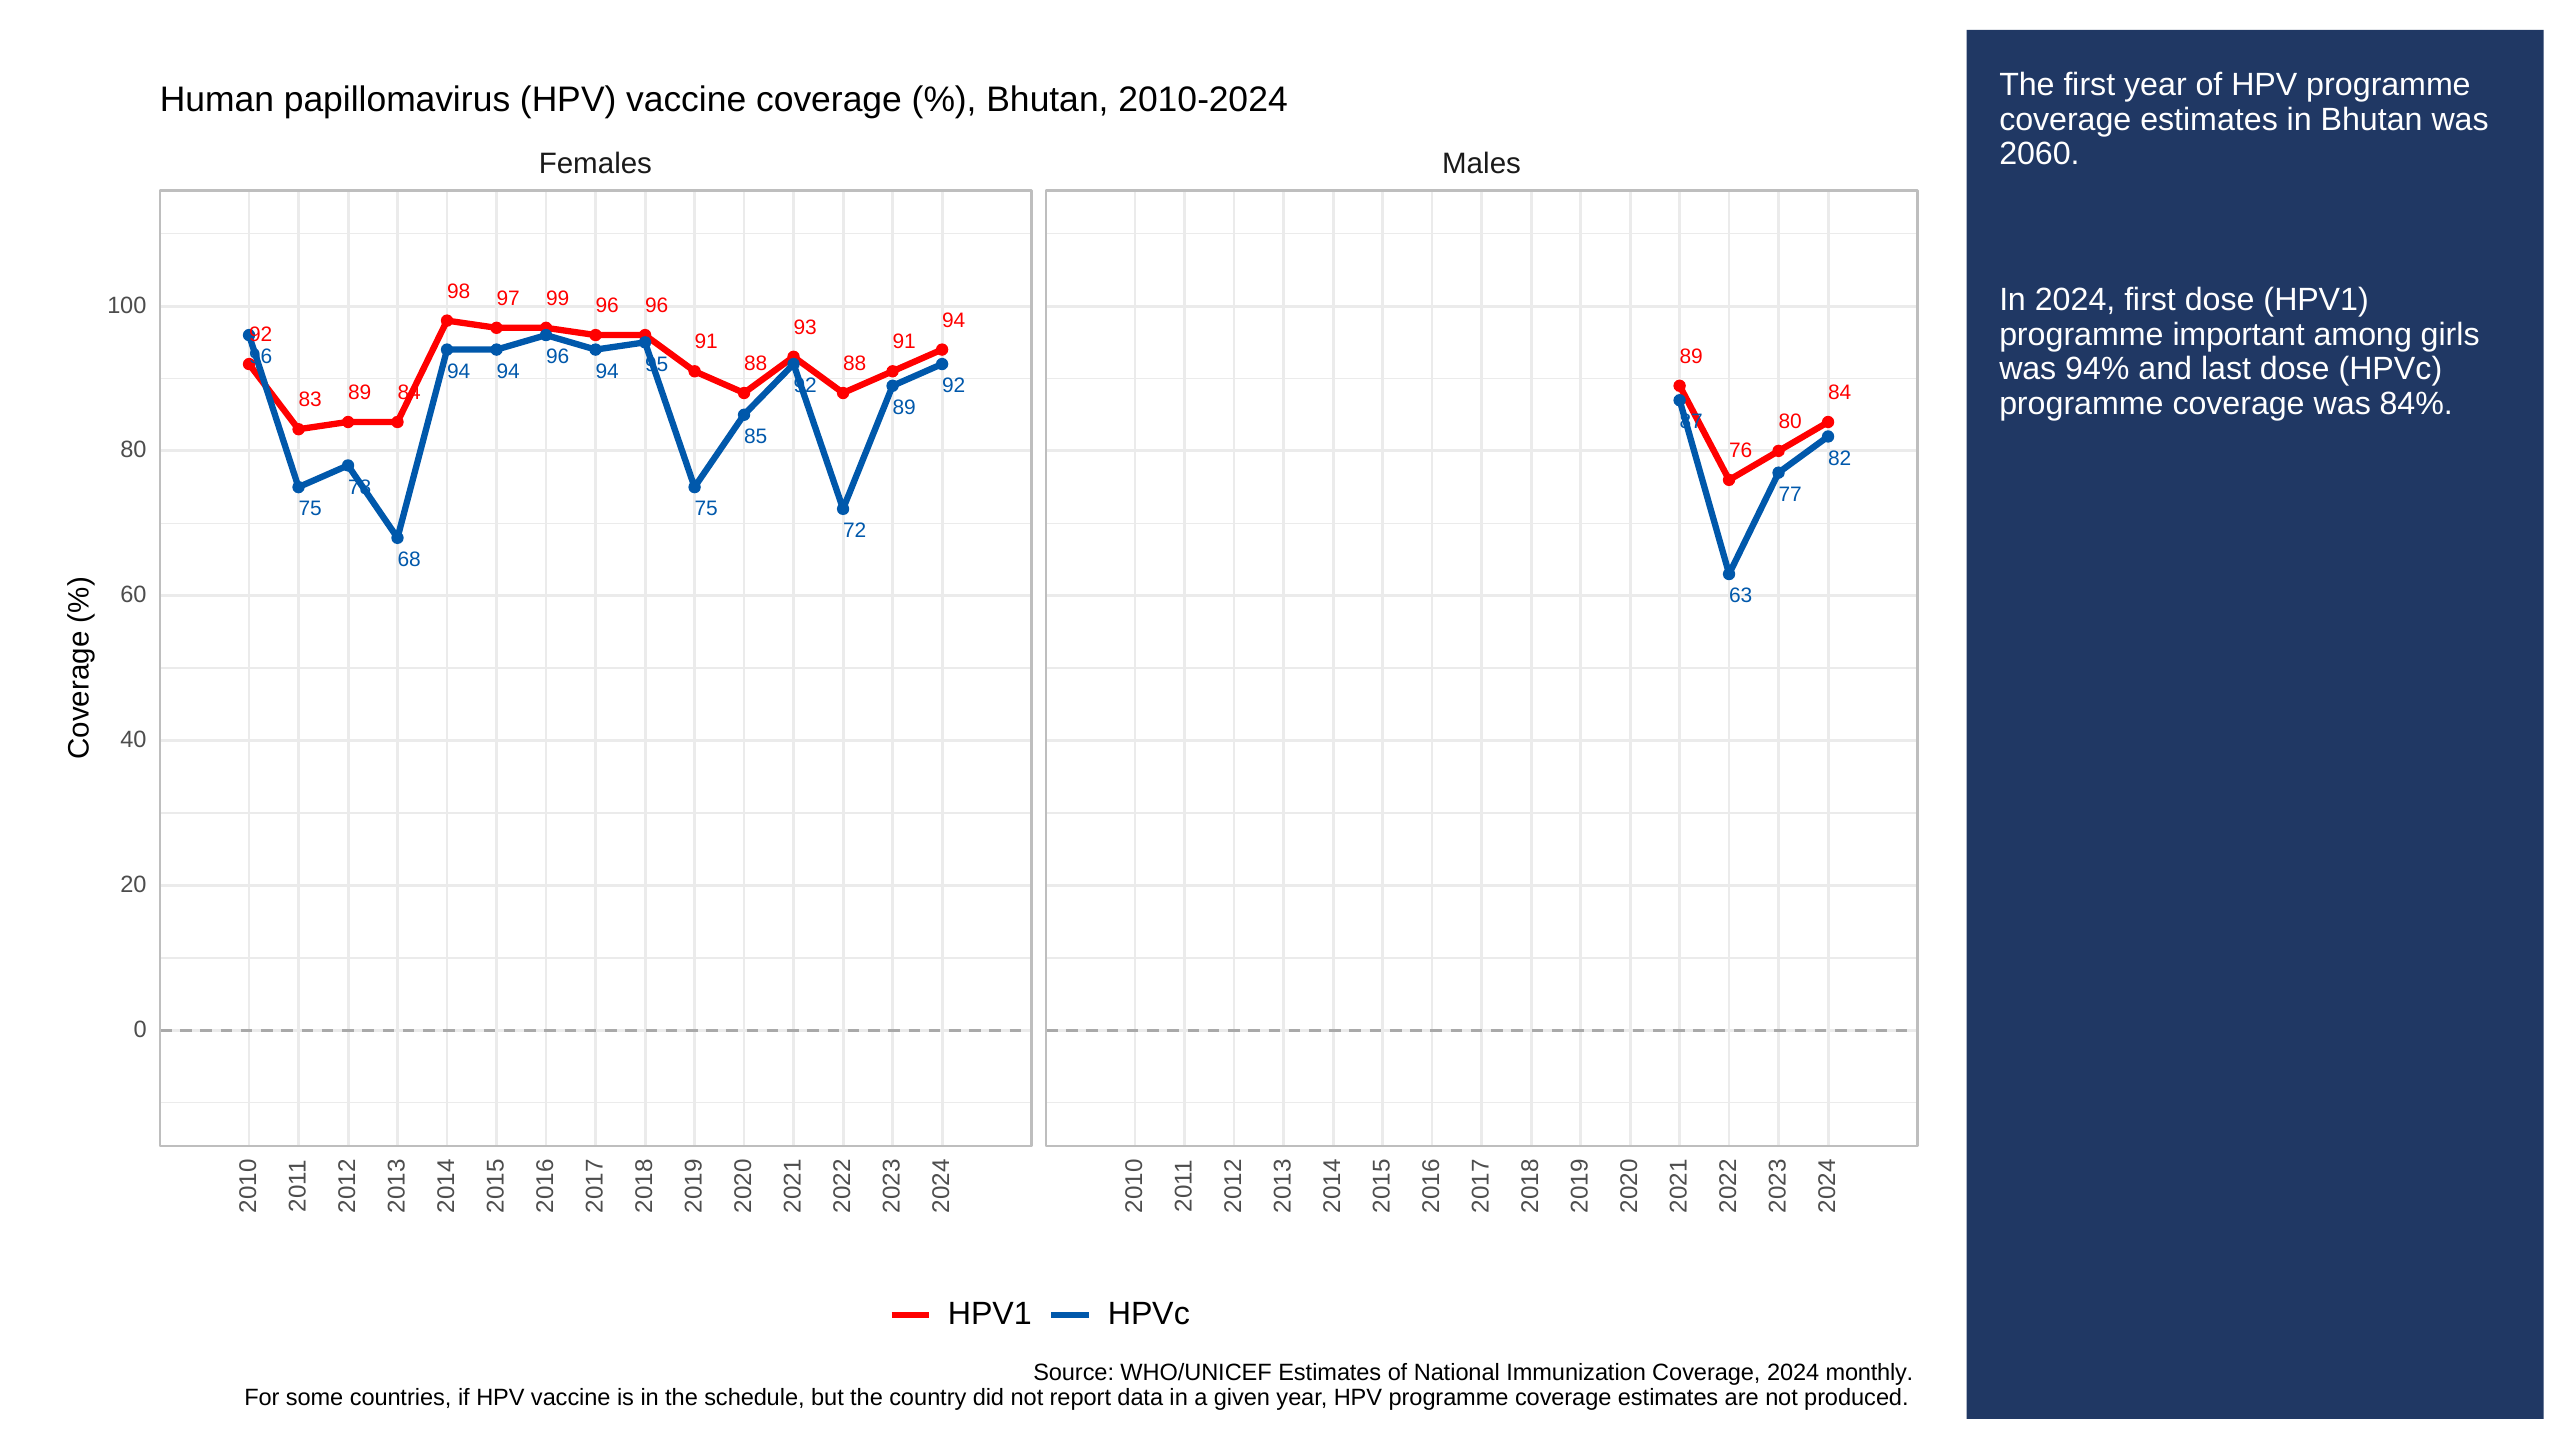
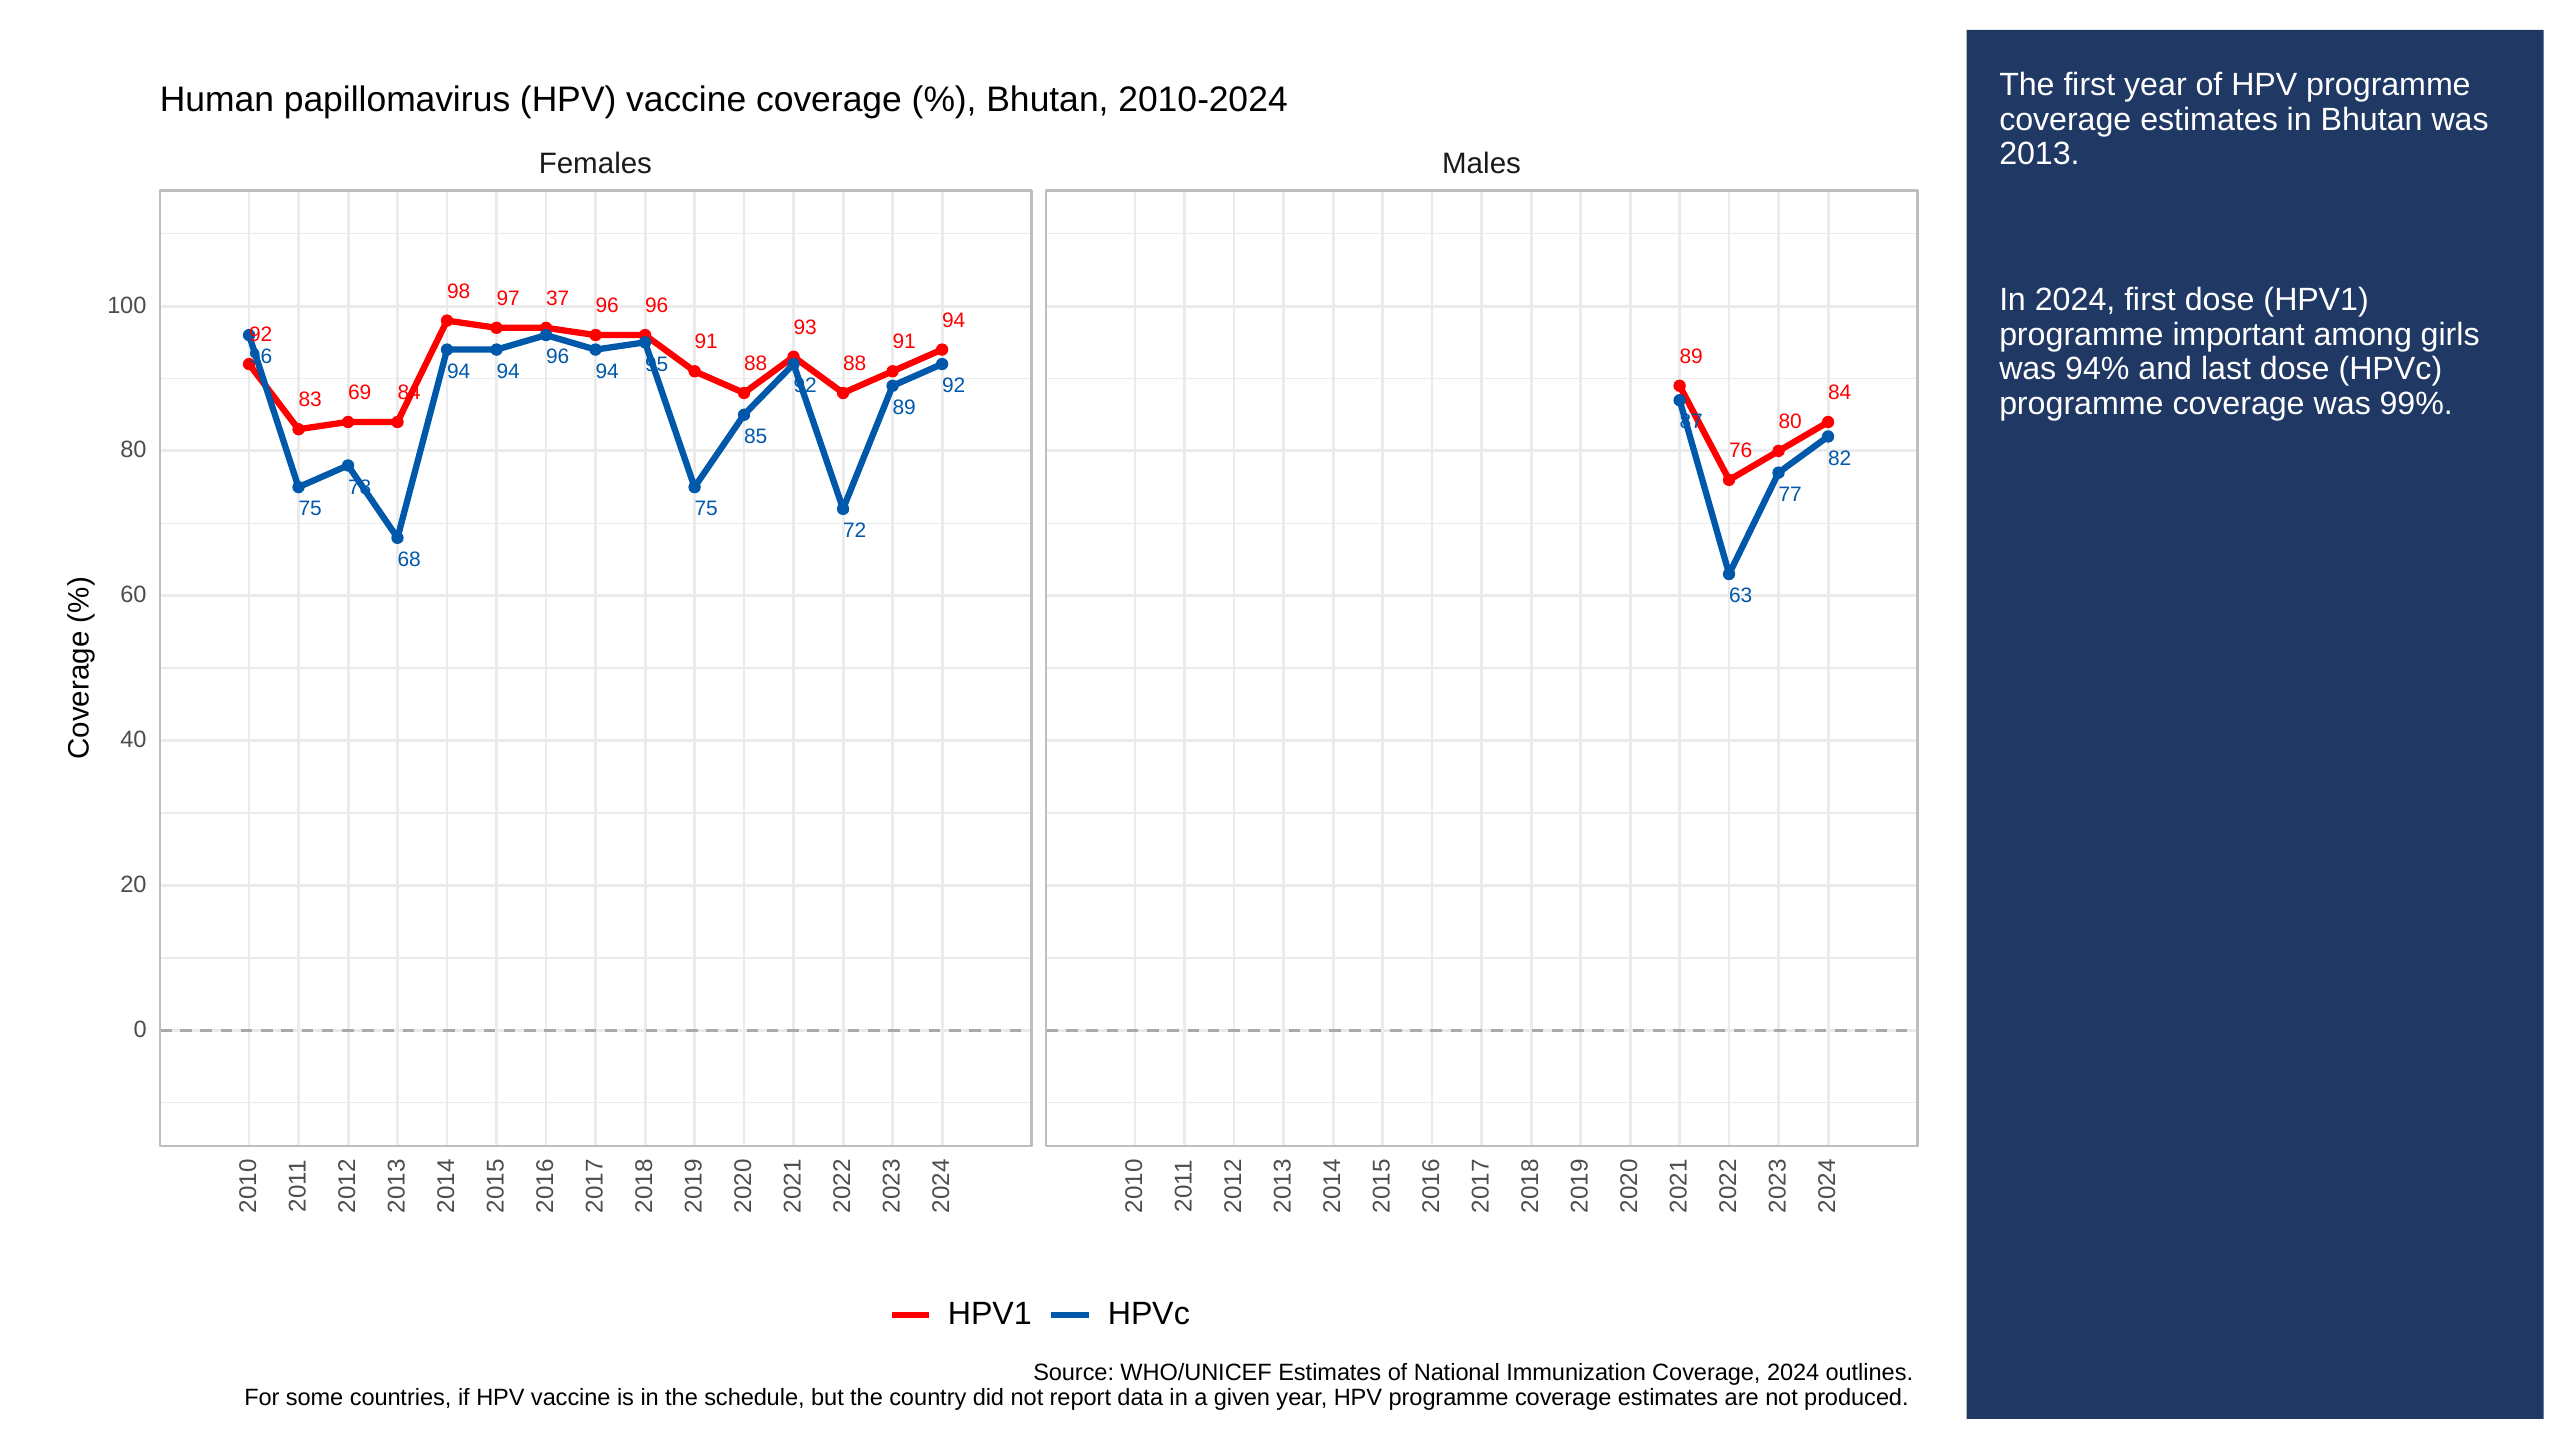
2060: 2060 -> 2013
99: 99 -> 37
84%: 84% -> 99%
83 89: 89 -> 69
monthly: monthly -> outlines
